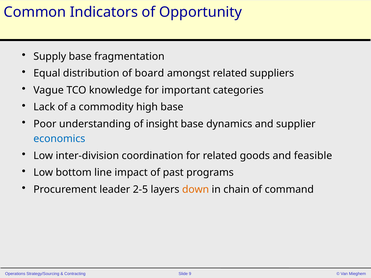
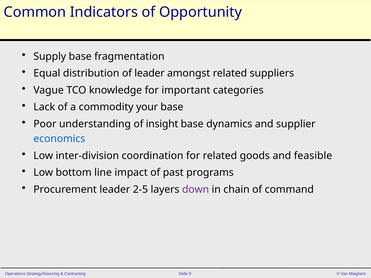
of board: board -> leader
high: high -> your
down colour: orange -> purple
